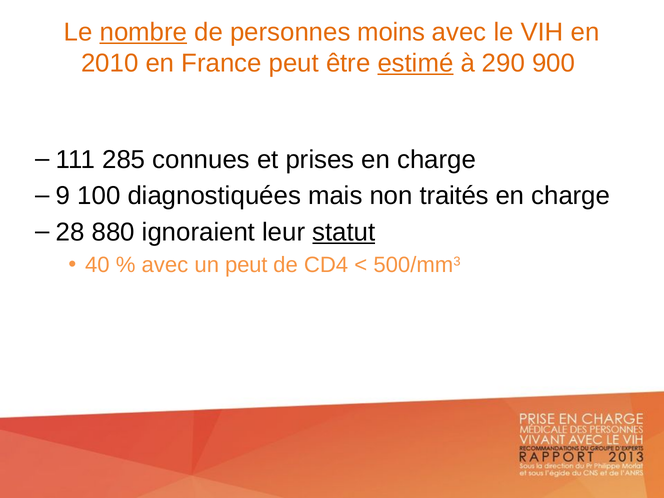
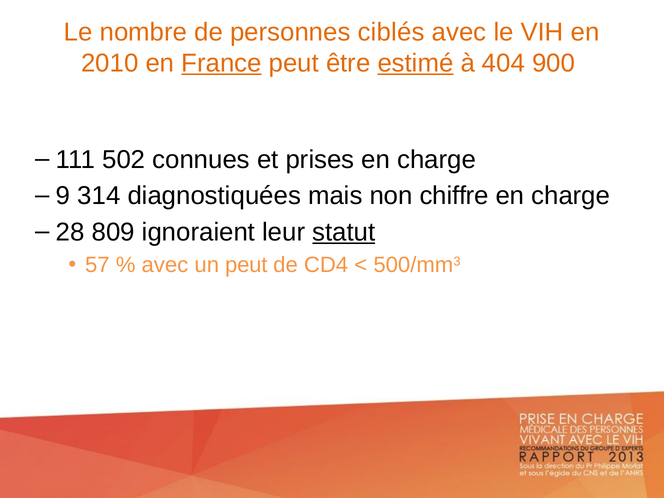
nombre underline: present -> none
moins: moins -> ciblés
France underline: none -> present
290: 290 -> 404
285: 285 -> 502
100: 100 -> 314
traités: traités -> chiffre
880: 880 -> 809
40: 40 -> 57
